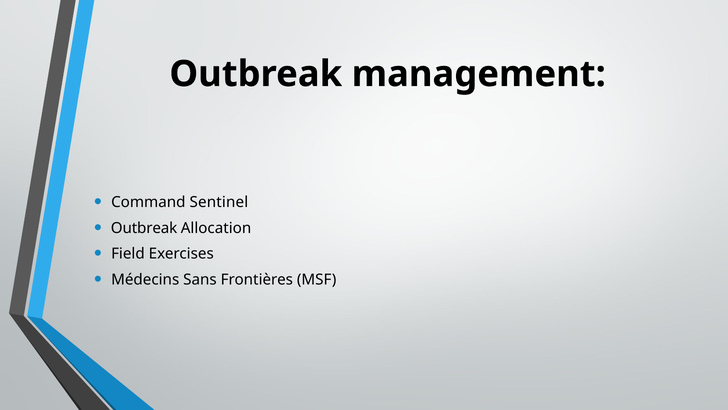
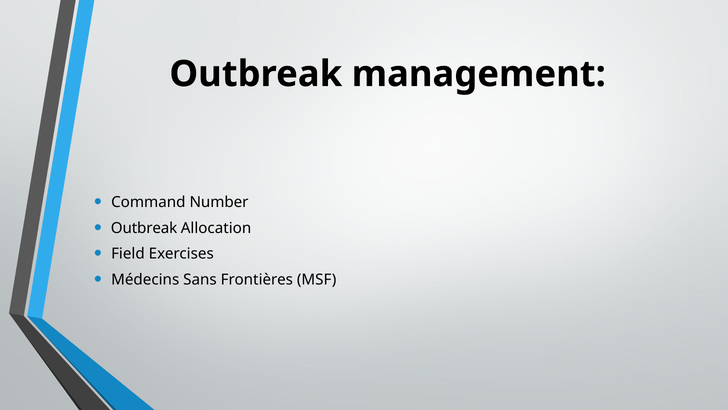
Sentinel: Sentinel -> Number
